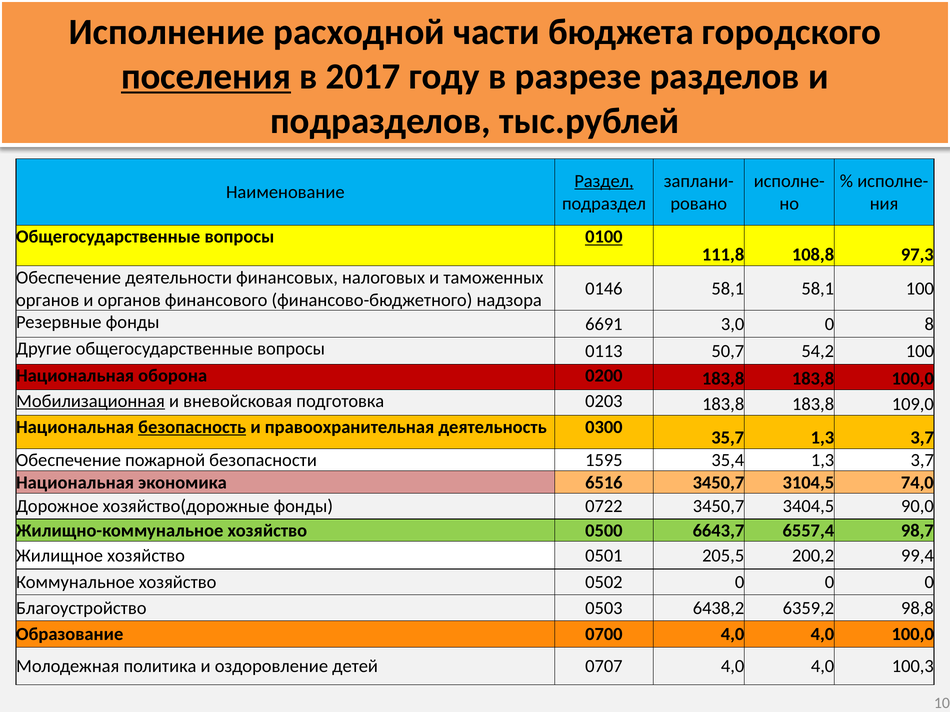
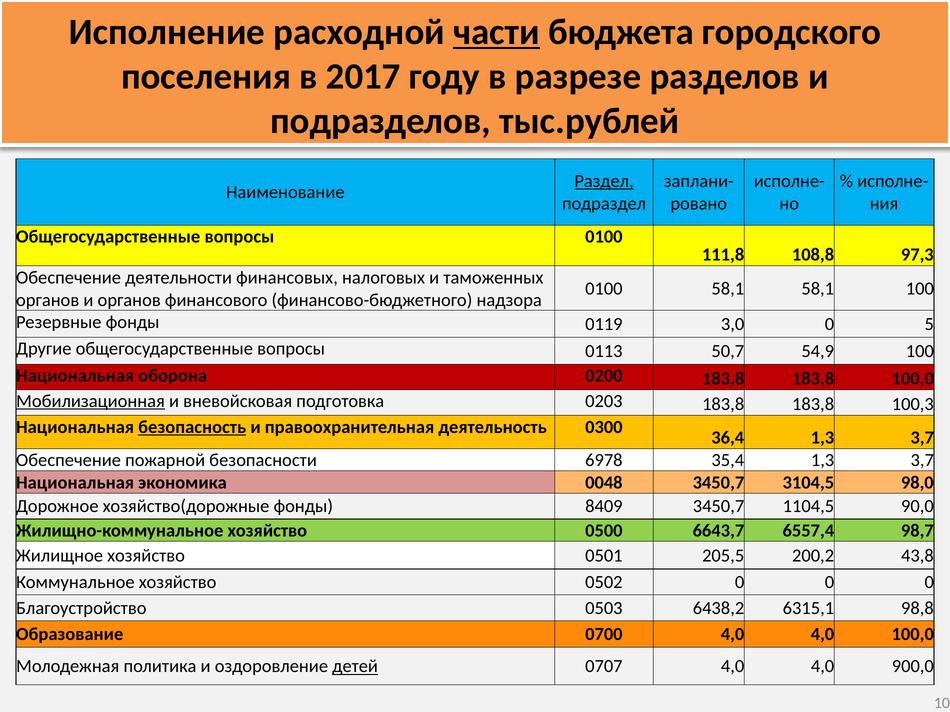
части underline: none -> present
поселения underline: present -> none
0100 at (604, 237) underline: present -> none
0146 at (604, 289): 0146 -> 0100
6691: 6691 -> 0119
8: 8 -> 5
54,2: 54,2 -> 54,9
109,0: 109,0 -> 100,3
35,7: 35,7 -> 36,4
1595: 1595 -> 6978
6516: 6516 -> 0048
74,0: 74,0 -> 98,0
0722: 0722 -> 8409
3404,5: 3404,5 -> 1104,5
99,4: 99,4 -> 43,8
6359,2: 6359,2 -> 6315,1
детей underline: none -> present
100,3: 100,3 -> 900,0
